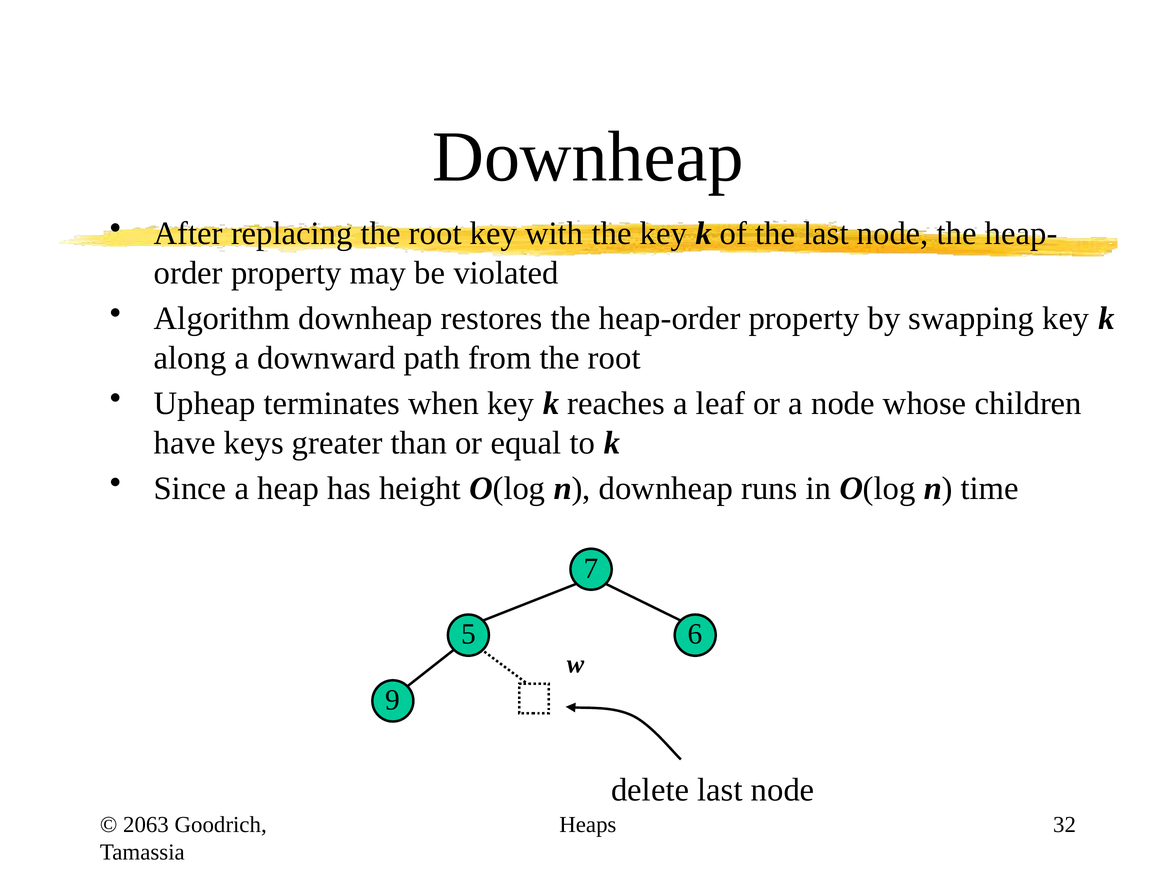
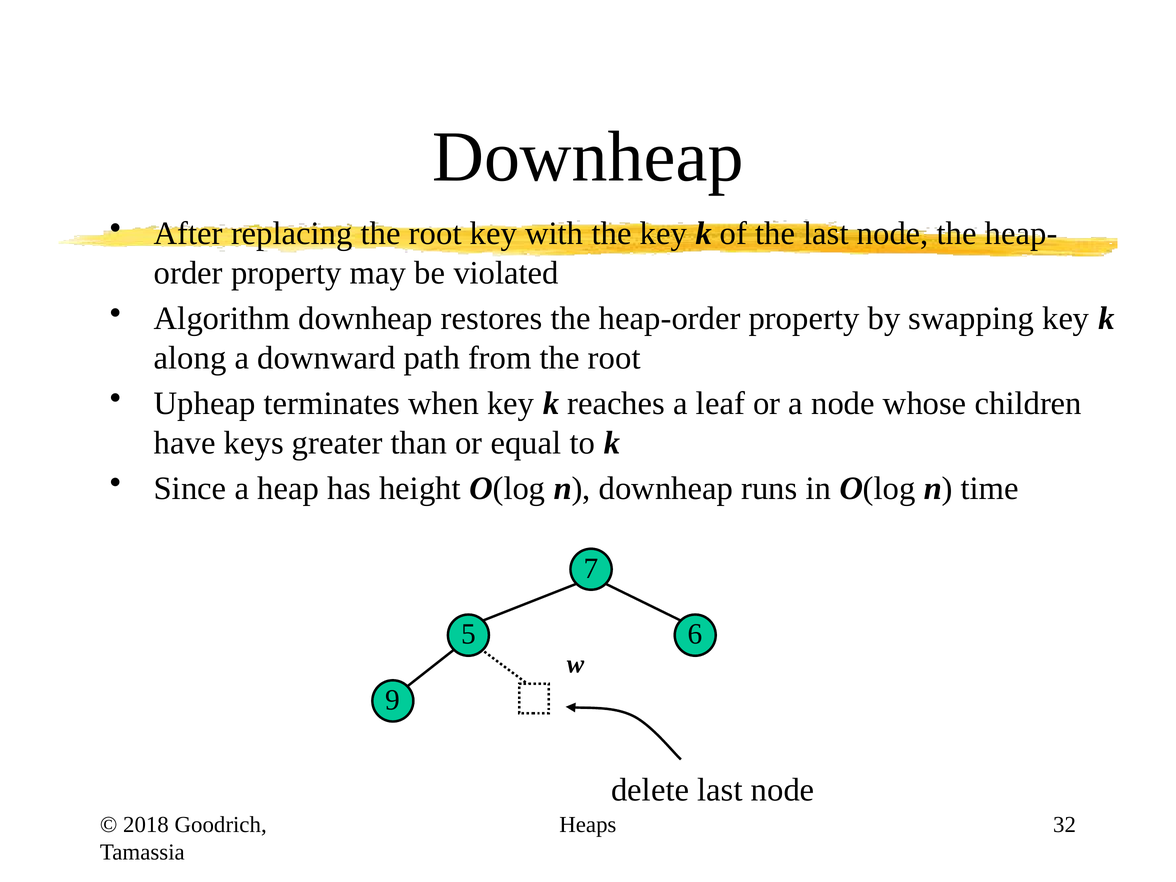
2063: 2063 -> 2018
